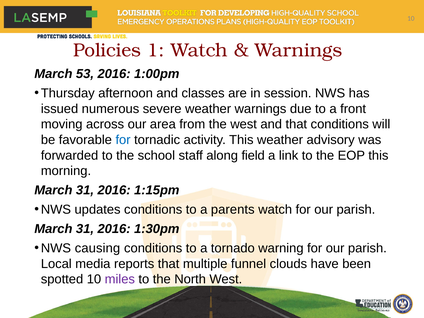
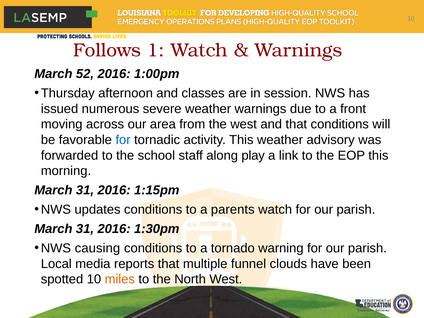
Policies: Policies -> Follows
53: 53 -> 52
field: field -> play
miles colour: purple -> orange
